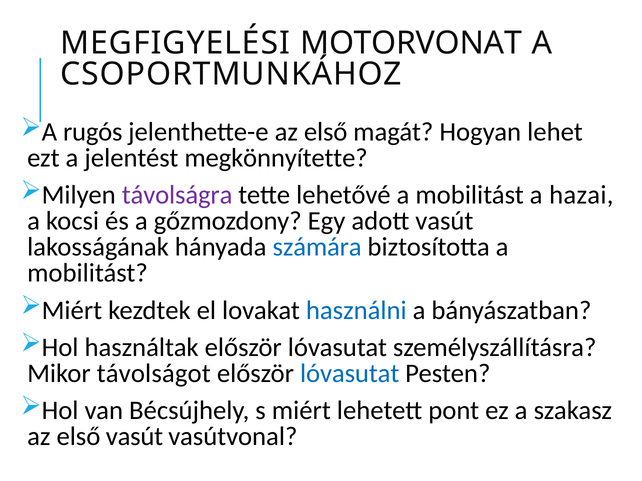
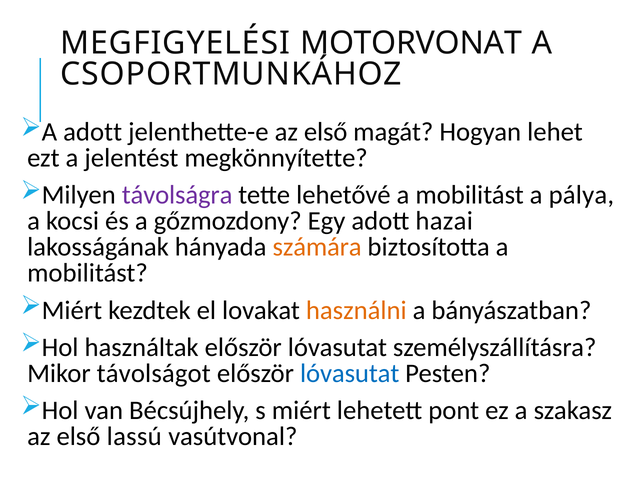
A rugós: rugós -> adott
hazai: hazai -> pálya
adott vasút: vasút -> hazai
számára colour: blue -> orange
használni colour: blue -> orange
első vasút: vasút -> lassú
